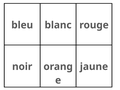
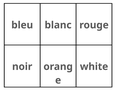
jaune: jaune -> white
